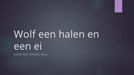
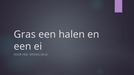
Wolf: Wolf -> Gras
